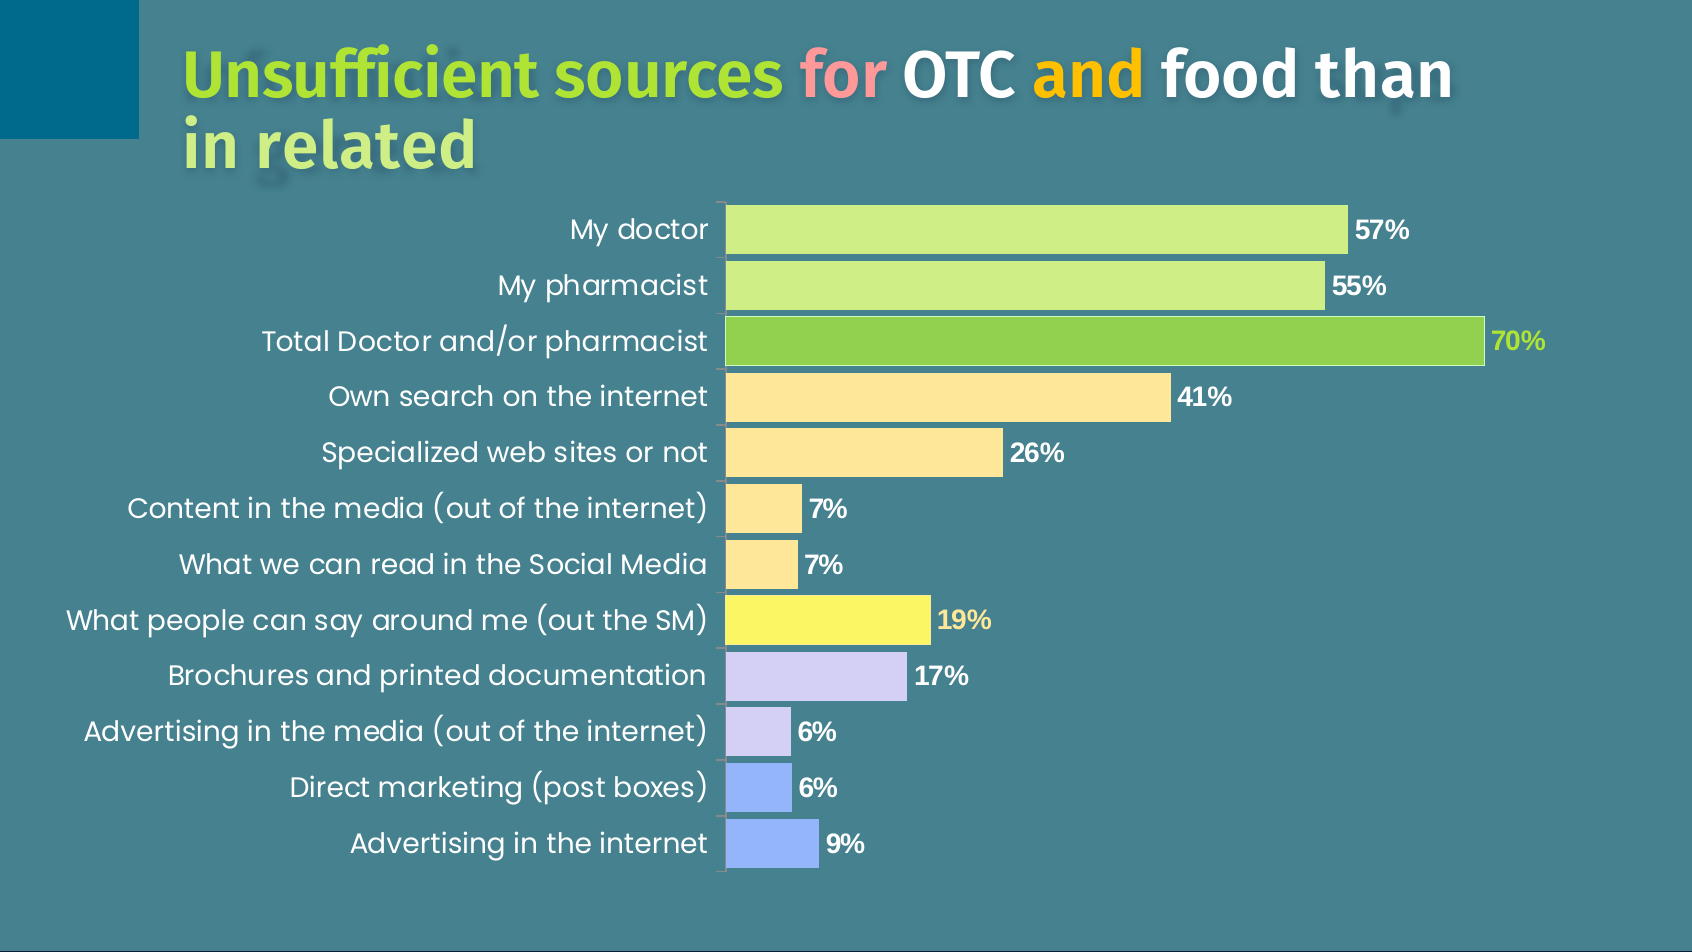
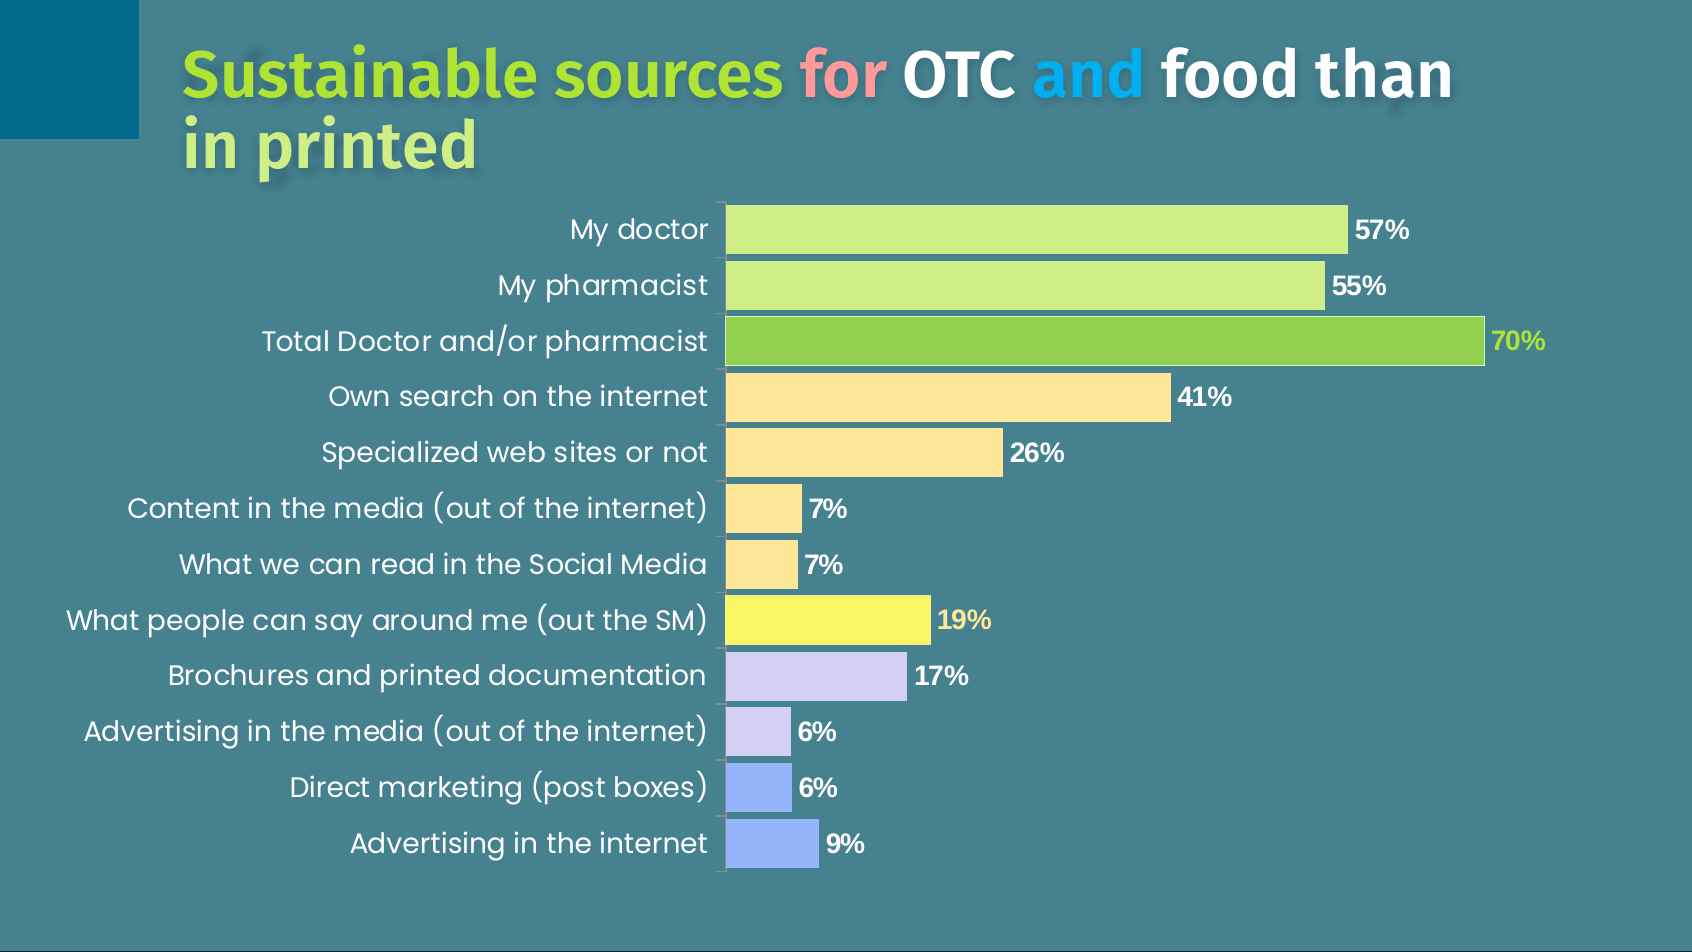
Unsufficient: Unsufficient -> Sustainable
and at (1089, 76) colour: yellow -> light blue
in related: related -> printed
